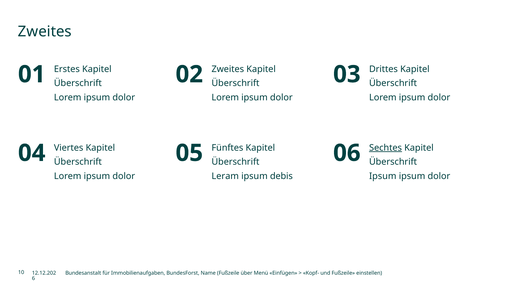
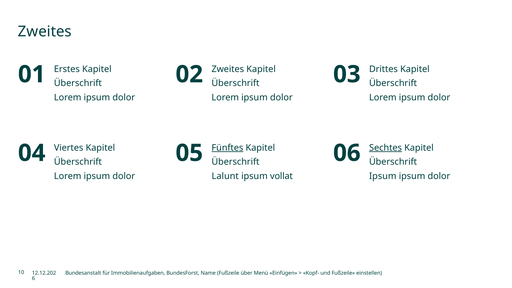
Fünftes underline: none -> present
Leram: Leram -> Lalunt
debis: debis -> vollat
